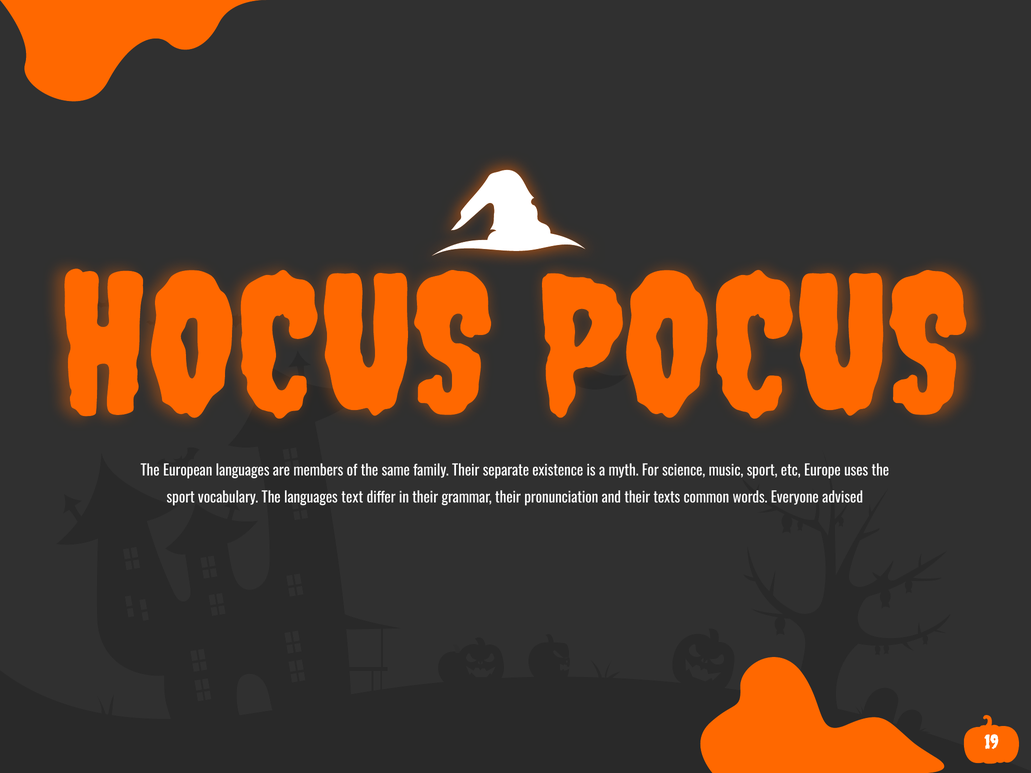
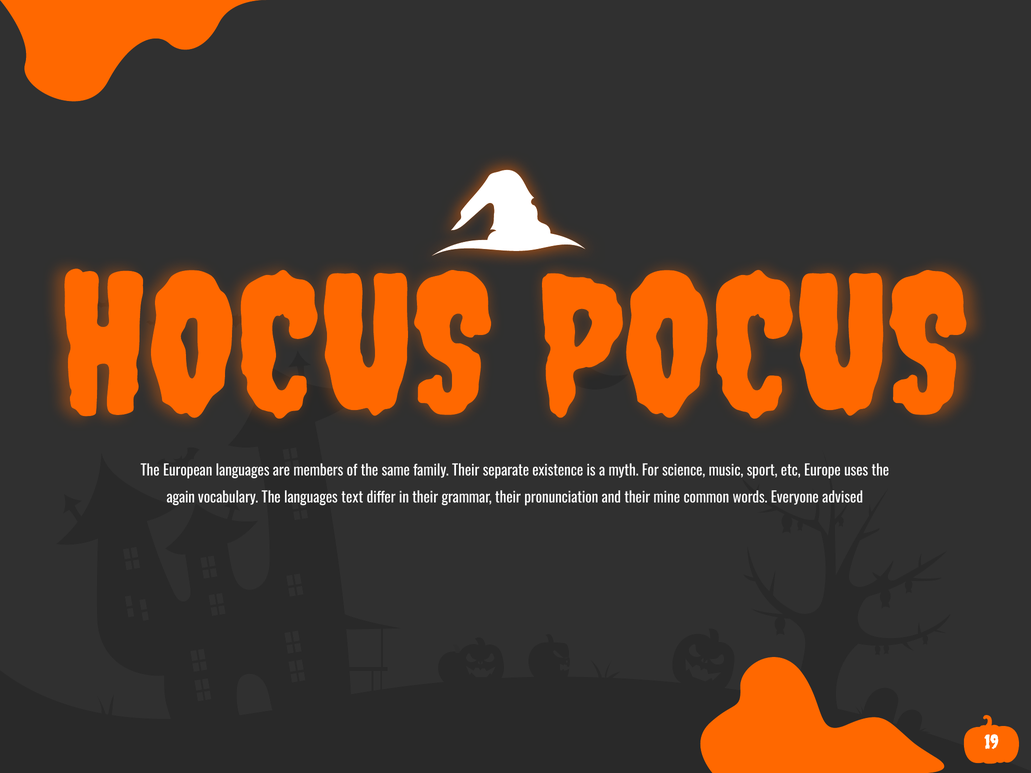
sport at (181, 498): sport -> again
texts: texts -> mine
